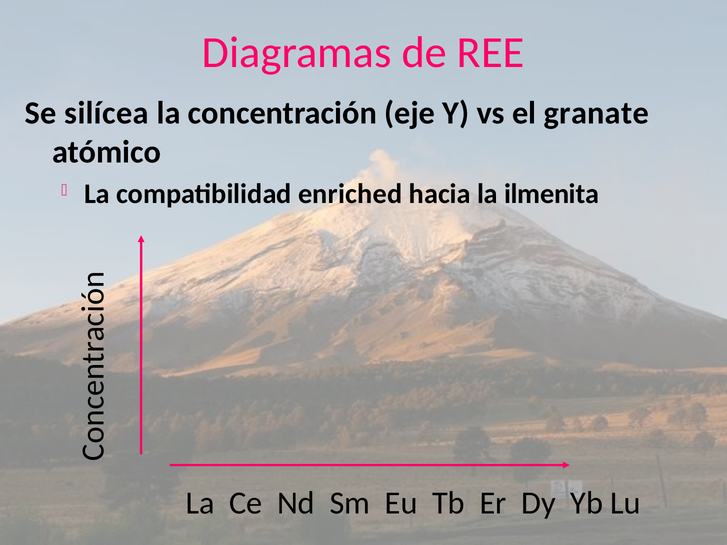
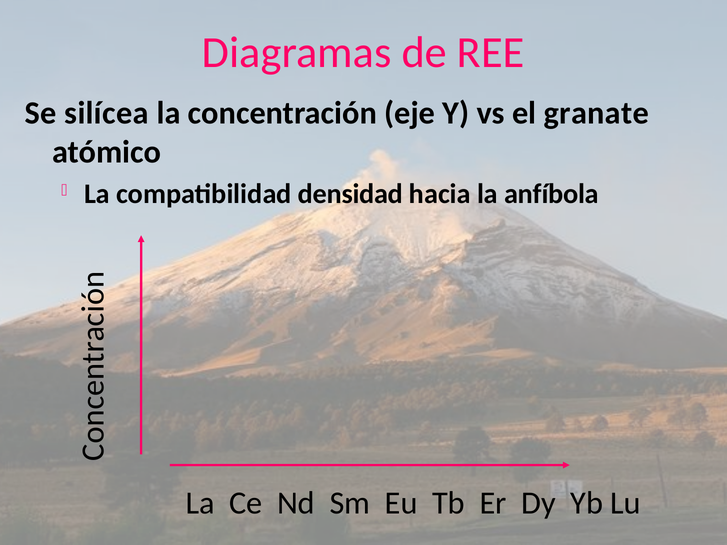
enriched: enriched -> densidad
ilmenita: ilmenita -> anfíbola
